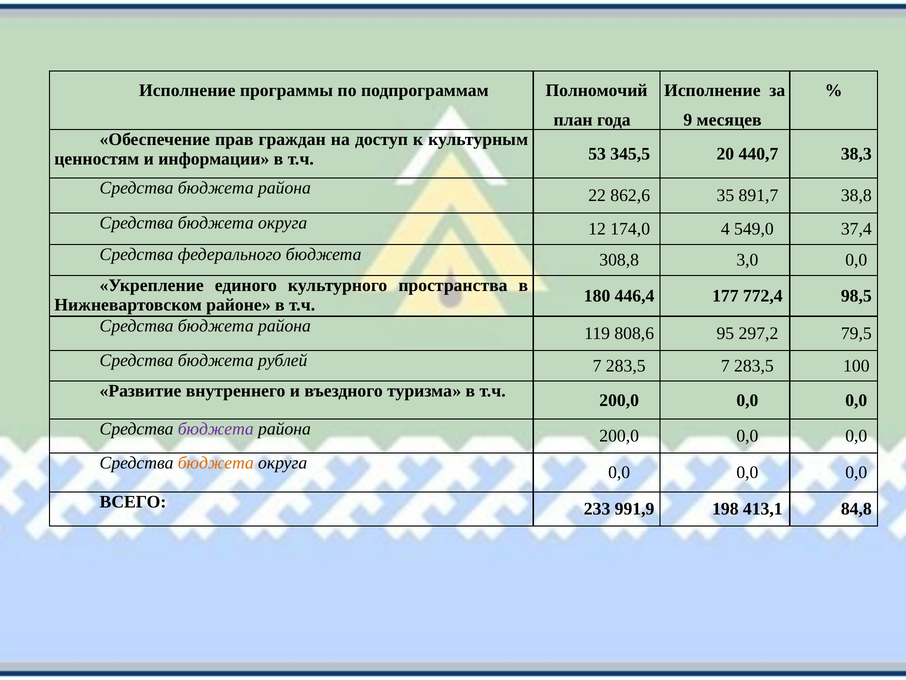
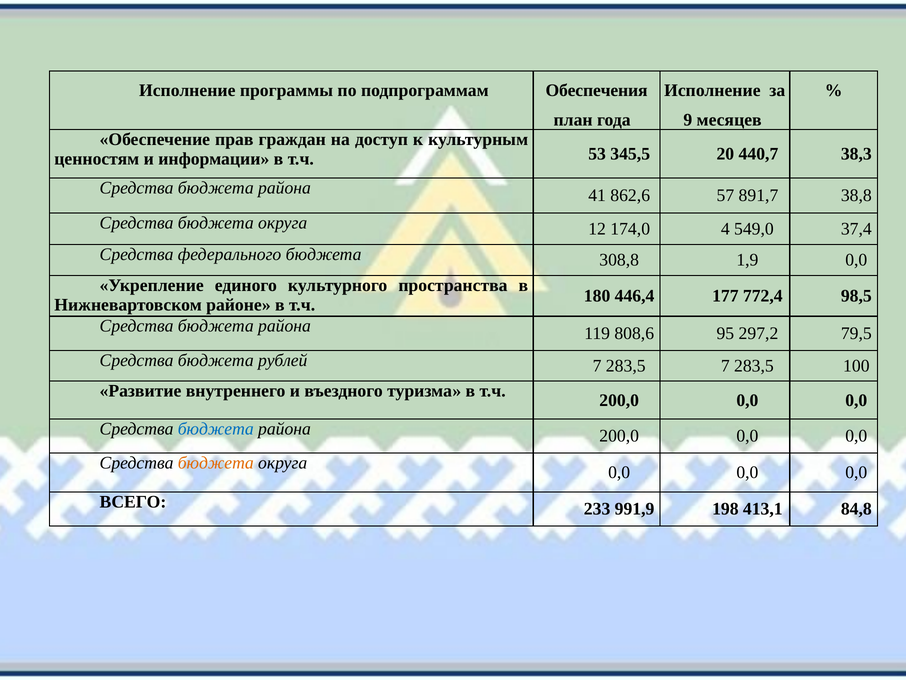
Полномочий: Полномочий -> Обеспечения
22: 22 -> 41
35: 35 -> 57
3,0: 3,0 -> 1,9
бюджета at (216, 429) colour: purple -> blue
